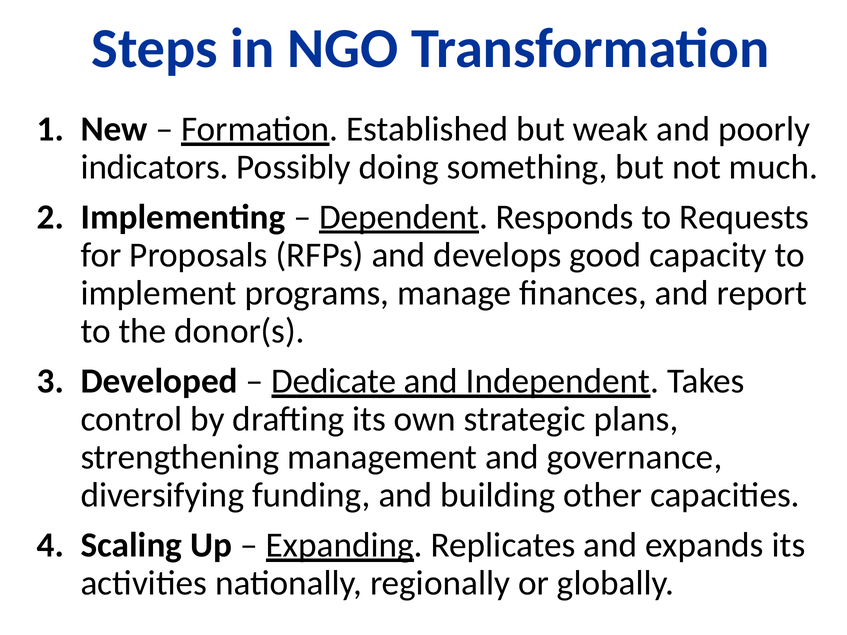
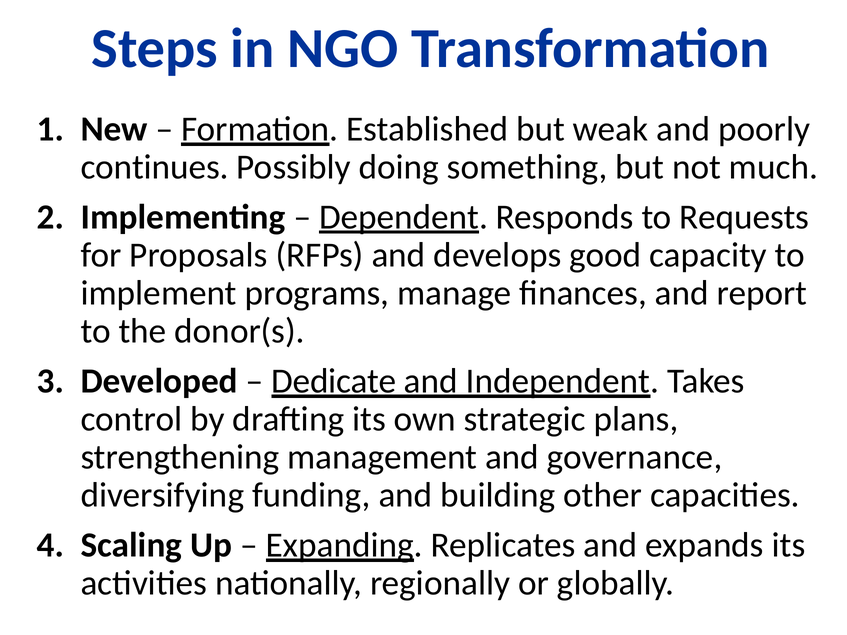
indicators: indicators -> continues
